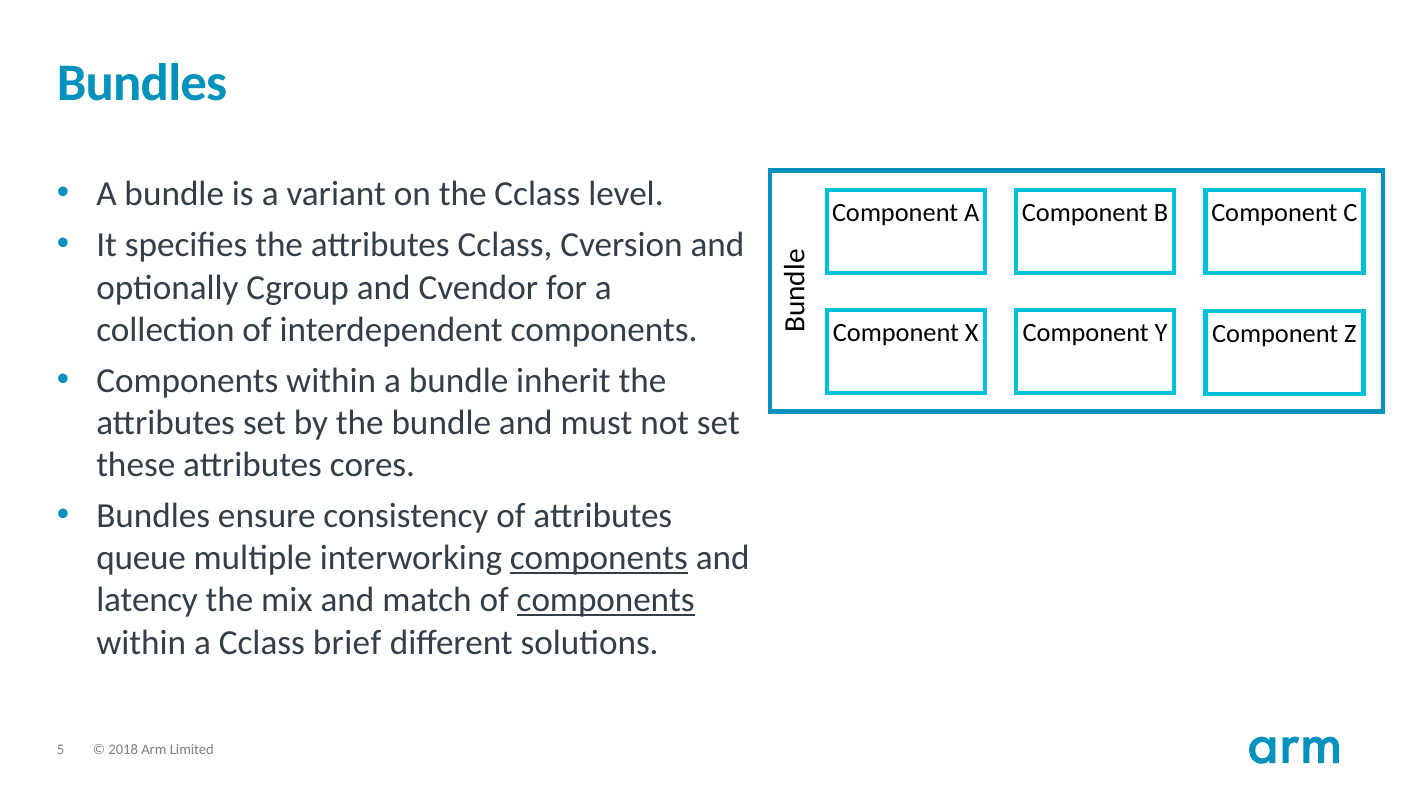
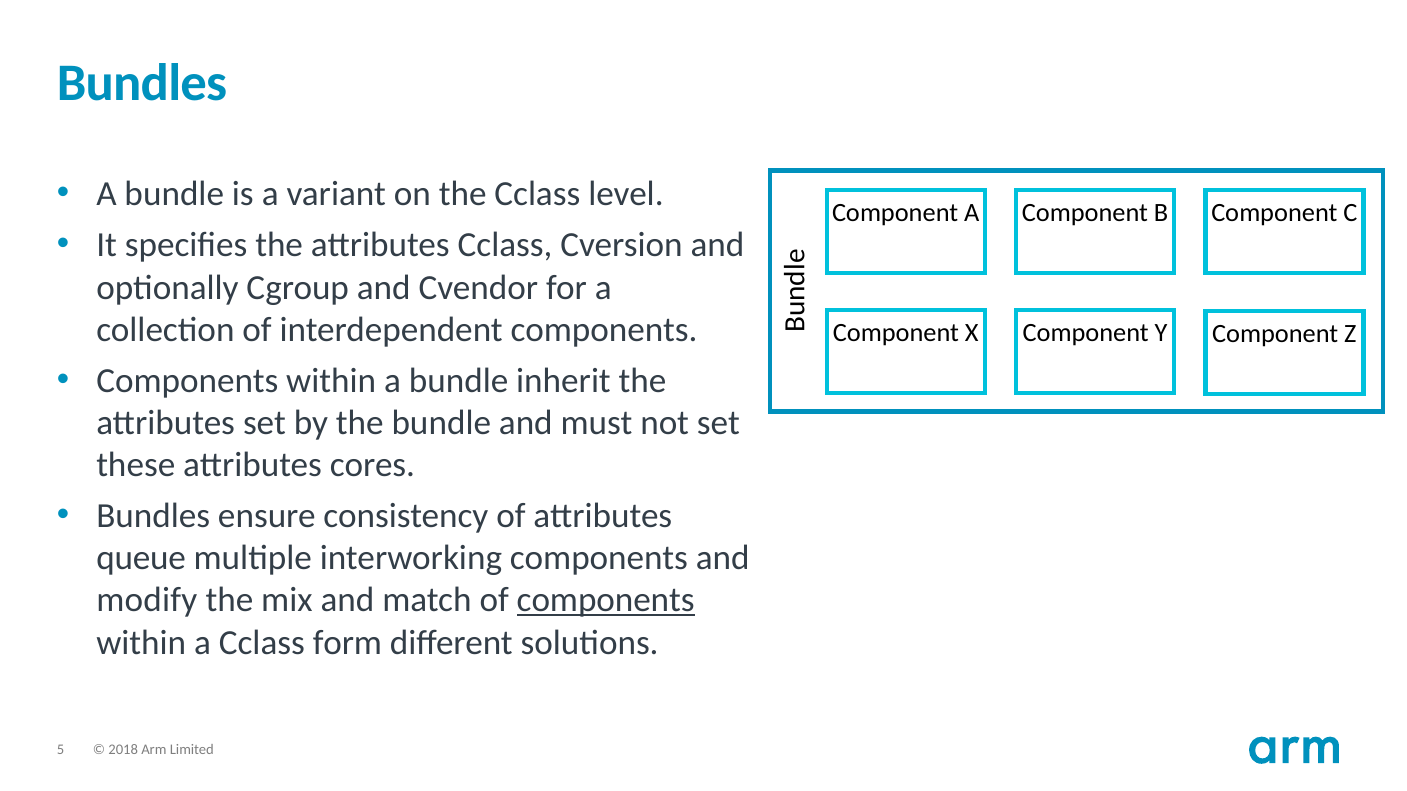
components at (599, 558) underline: present -> none
latency: latency -> modify
brief: brief -> form
